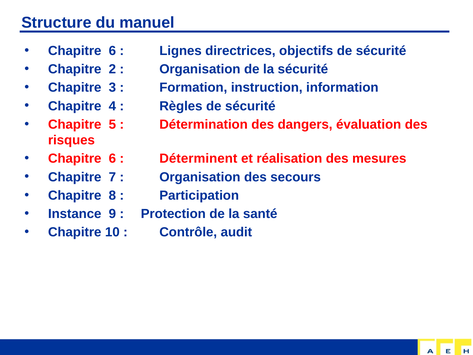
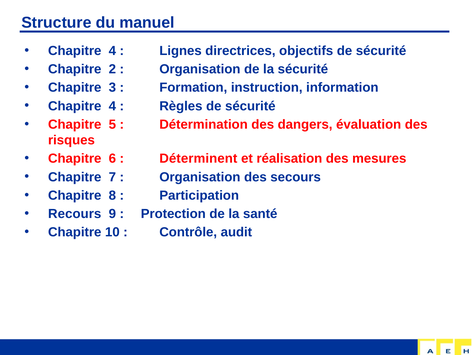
6 at (112, 51): 6 -> 4
Instance: Instance -> Recours
